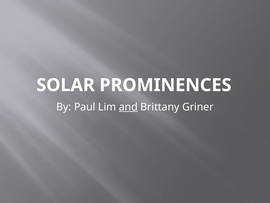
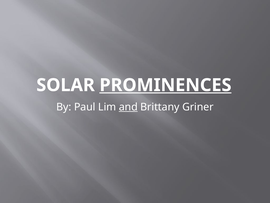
PROMINENCES underline: none -> present
